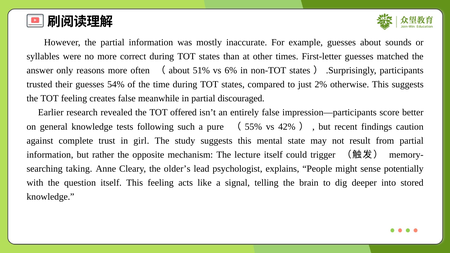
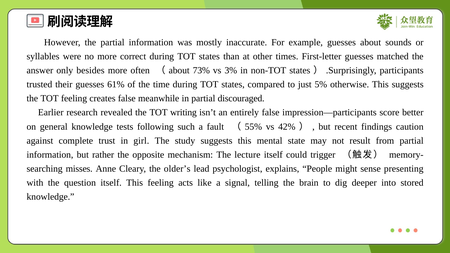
reasons: reasons -> besides
51%: 51% -> 73%
6%: 6% -> 3%
54%: 54% -> 61%
2%: 2% -> 5%
offered: offered -> writing
pure: pure -> fault
taking: taking -> misses
potentially: potentially -> presenting
